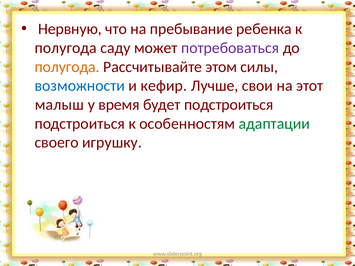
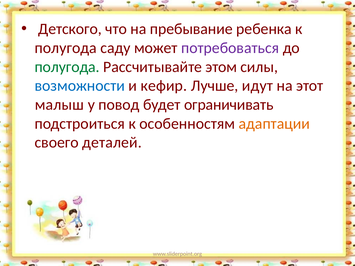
Нервную: Нервную -> Детского
полугода at (67, 67) colour: orange -> green
свои: свои -> идут
время: время -> повод
будет подстроиться: подстроиться -> ограничивать
адаптации colour: green -> orange
игрушку: игрушку -> деталей
